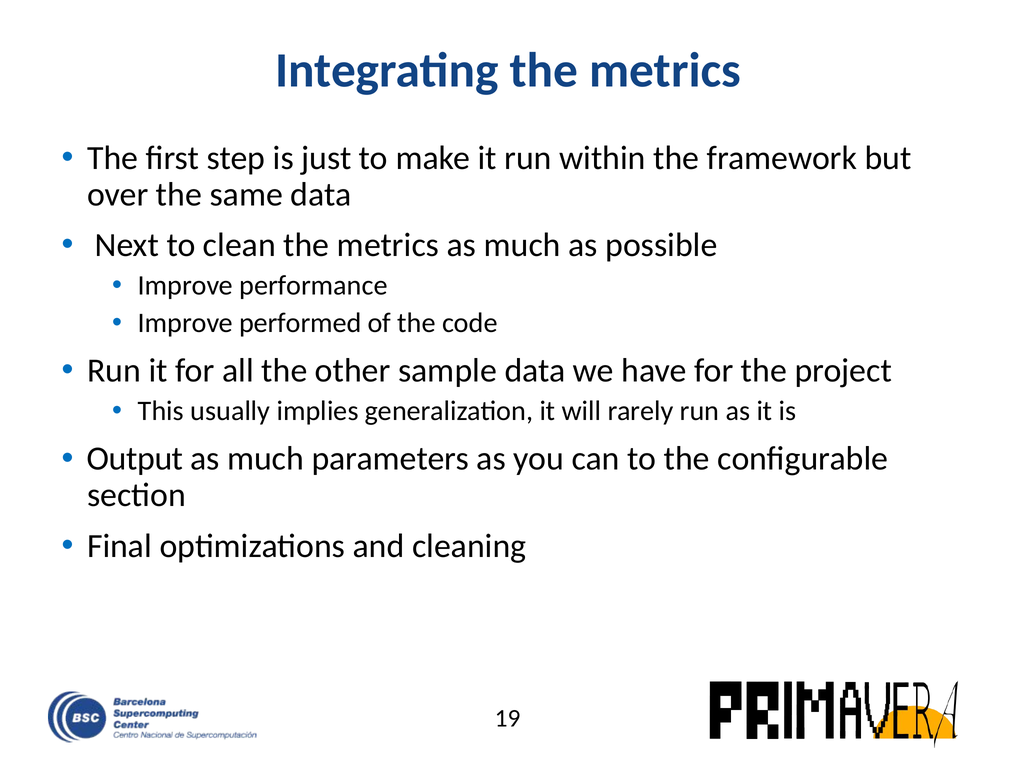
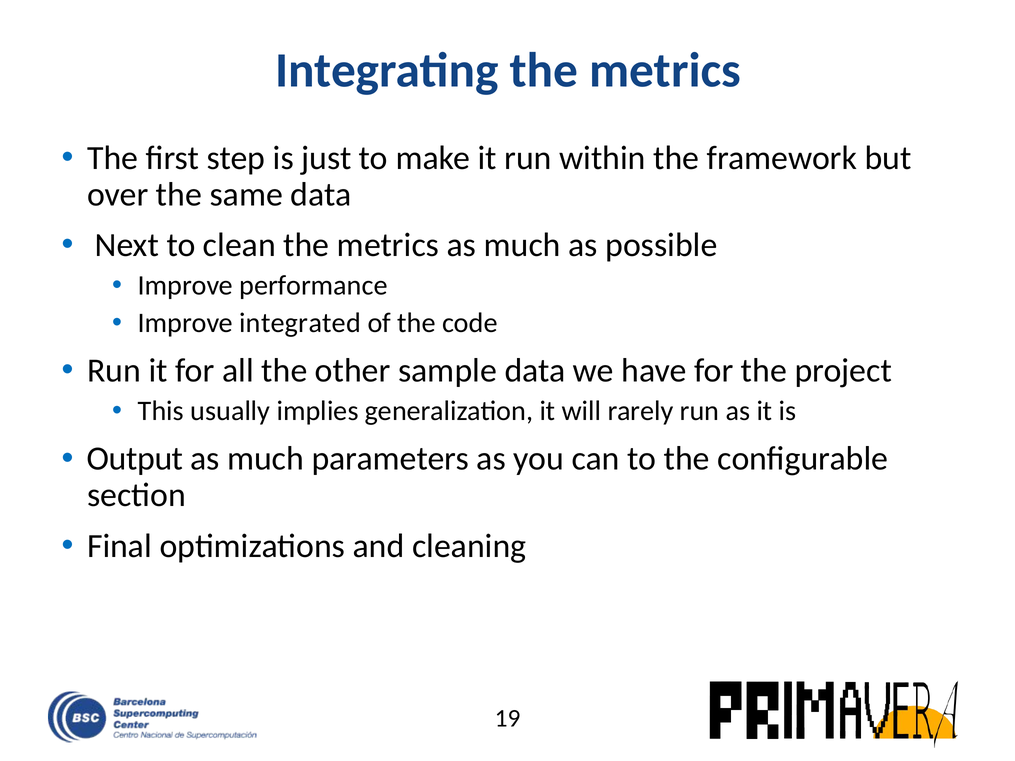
performed: performed -> integrated
